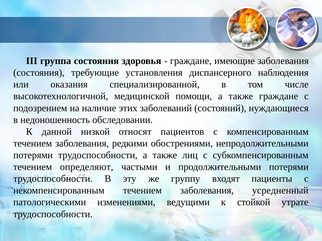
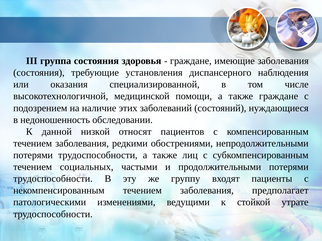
определяют: определяют -> социальных
усредненный: усредненный -> предполагает
